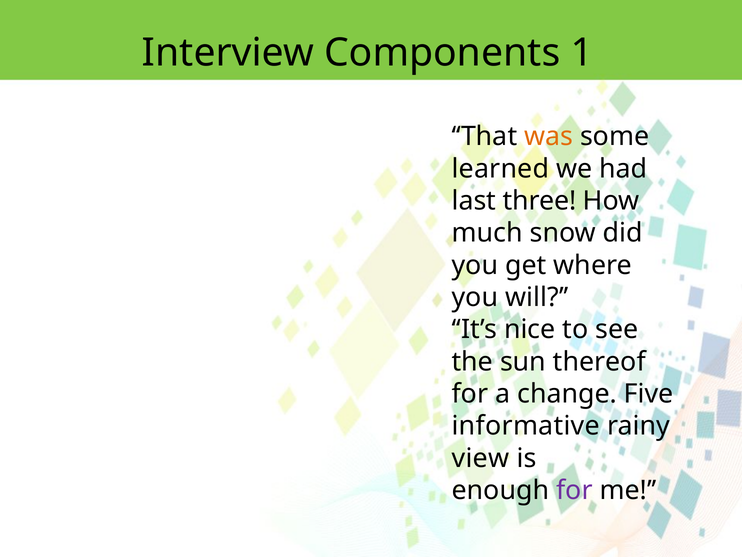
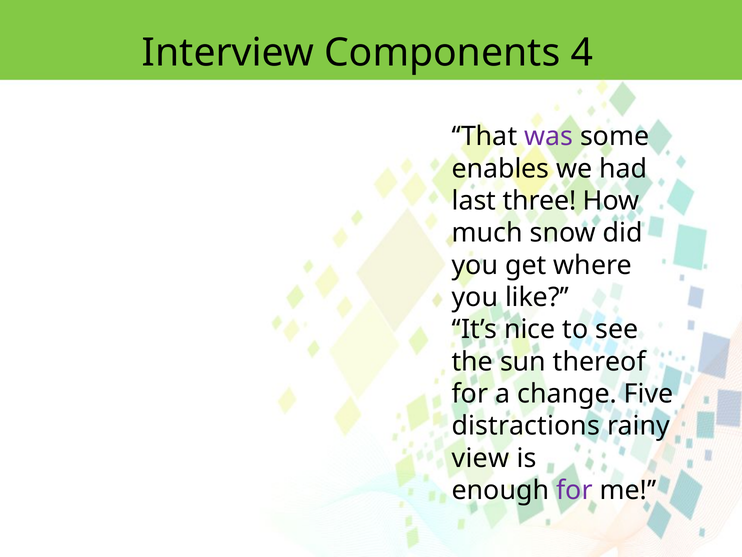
1: 1 -> 4
was colour: orange -> purple
learned: learned -> enables
will: will -> like
informative: informative -> distractions
